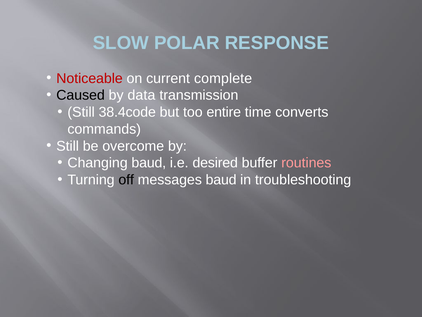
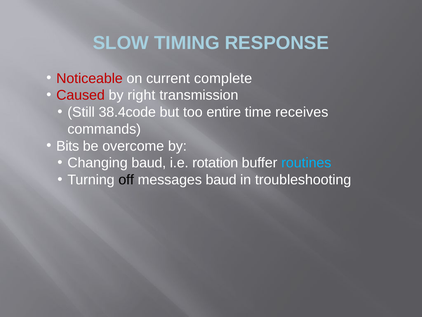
POLAR: POLAR -> TIMING
Caused colour: black -> red
data: data -> right
converts: converts -> receives
Still at (68, 146): Still -> Bits
desired: desired -> rotation
routines colour: pink -> light blue
